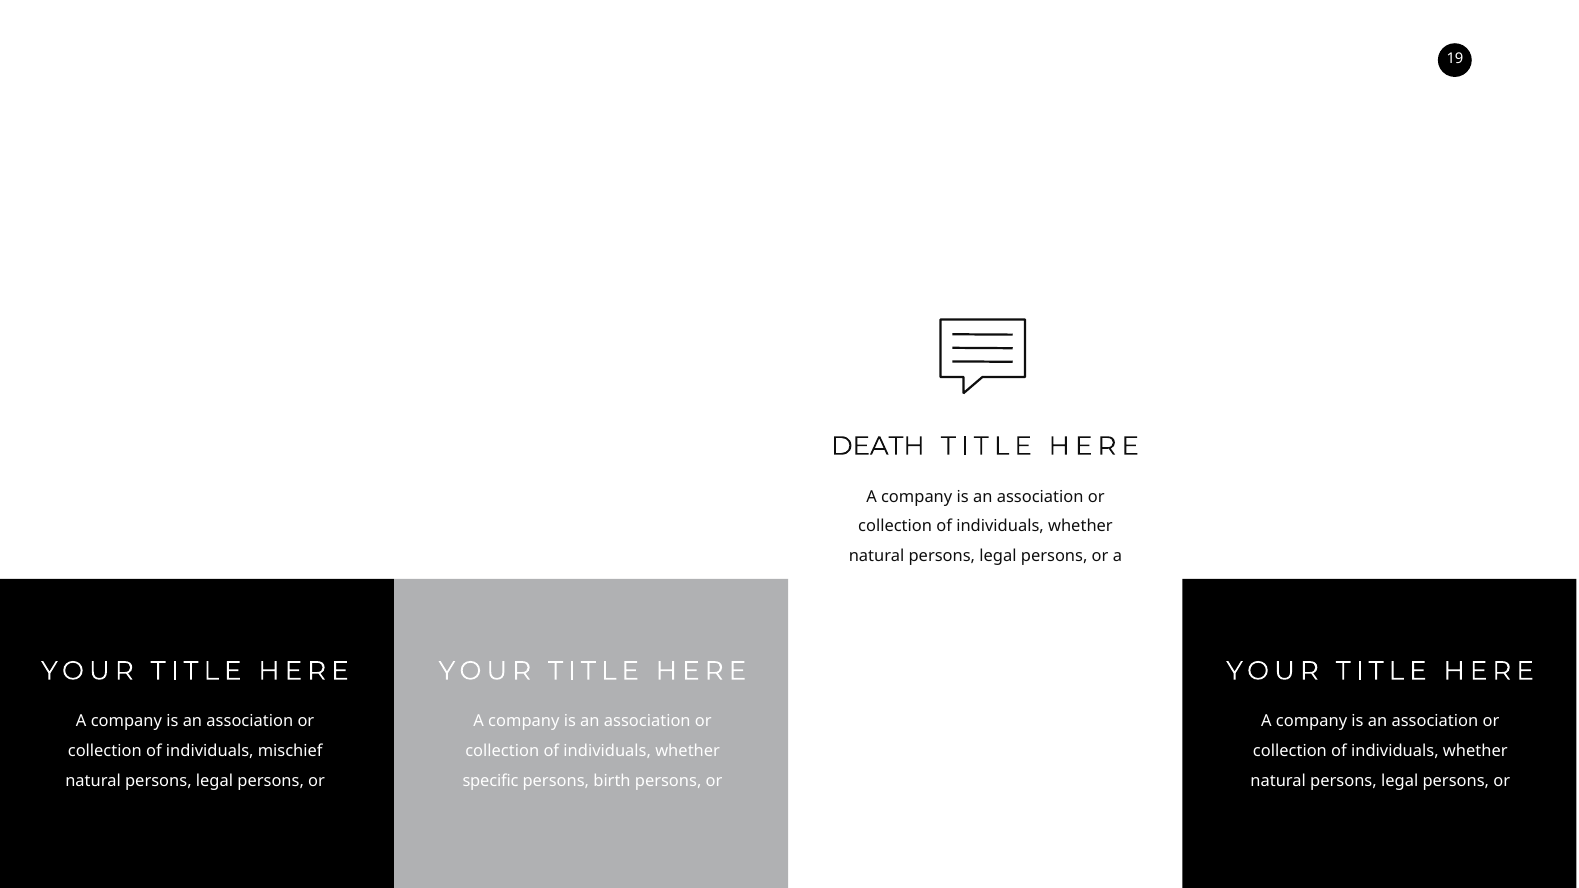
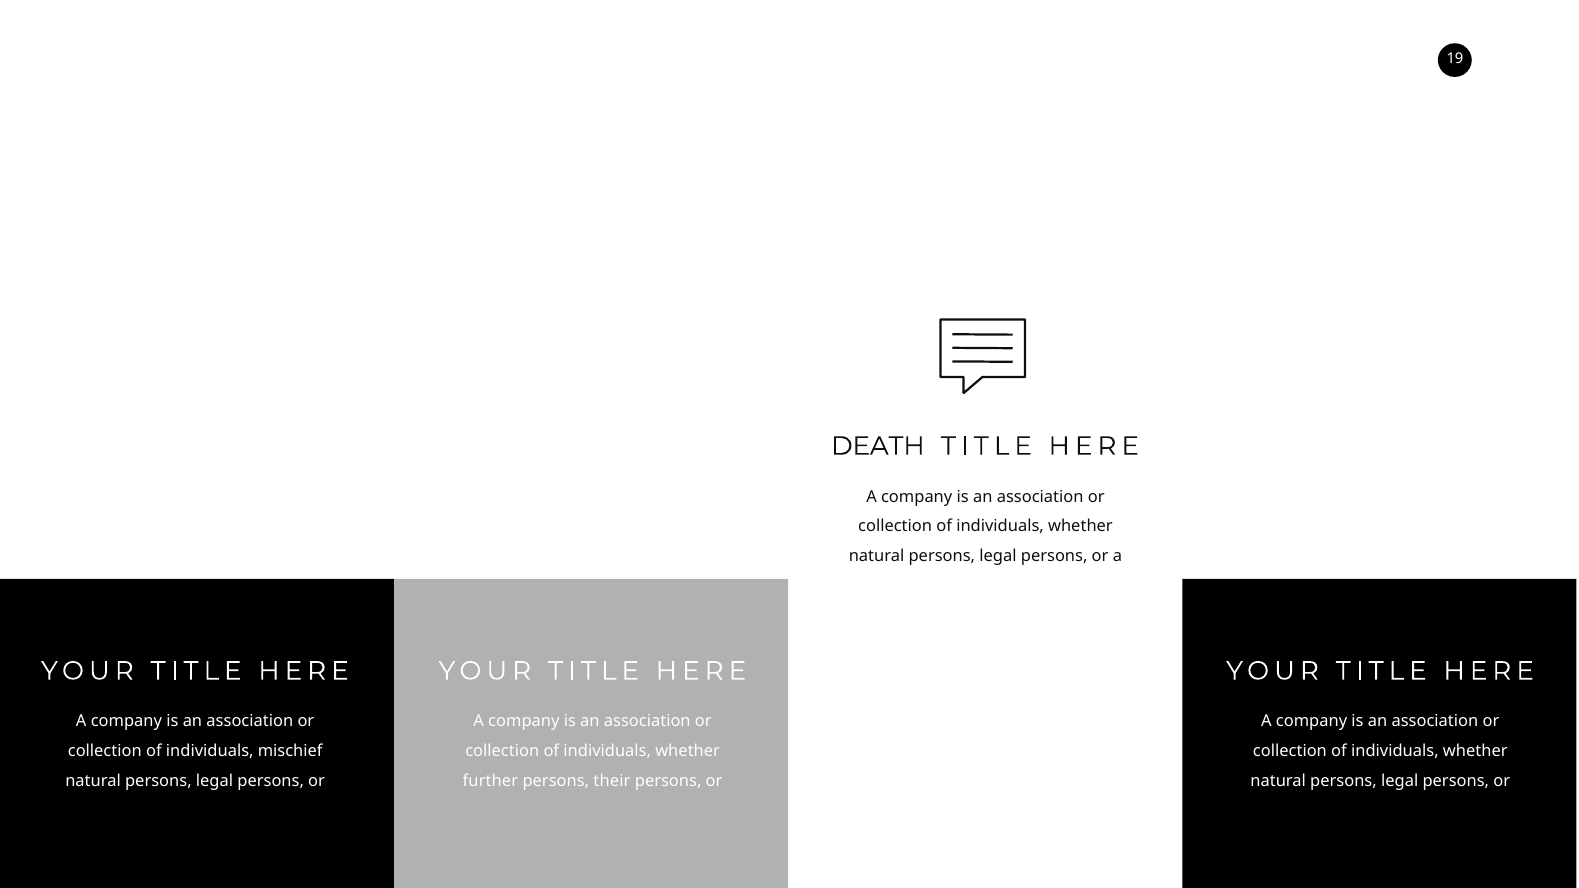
specific: specific -> further
birth: birth -> their
